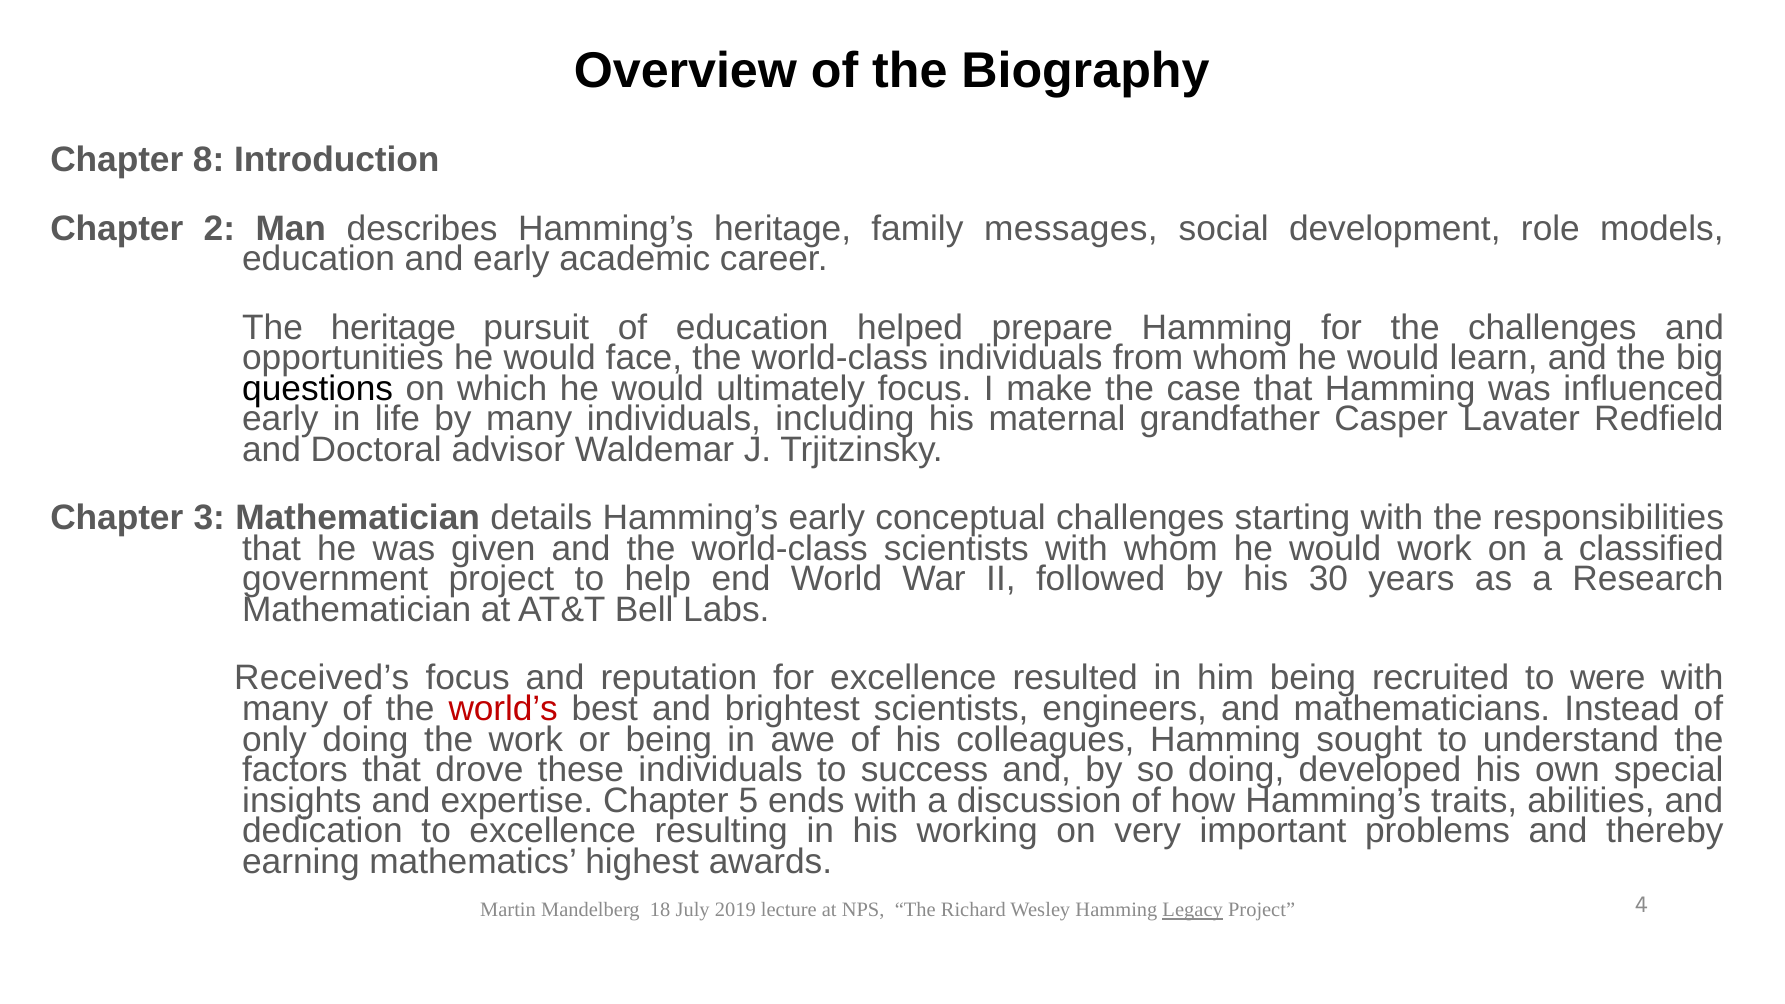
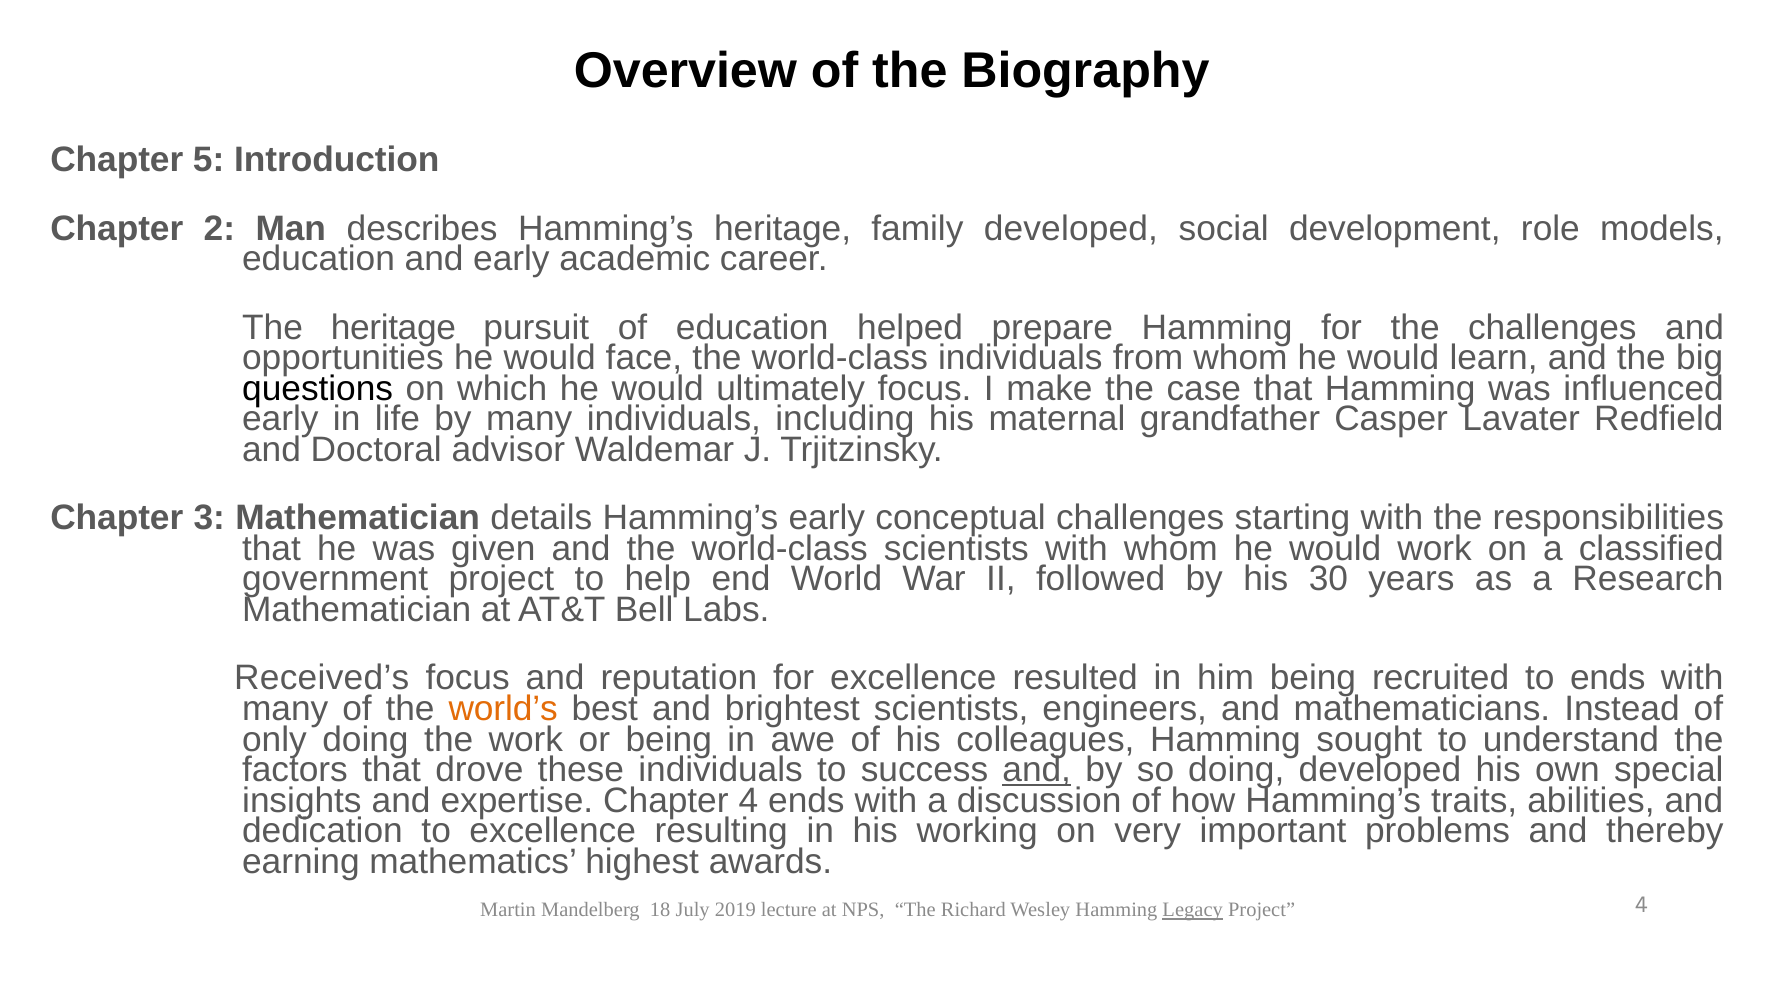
8: 8 -> 5
family messages: messages -> developed
to were: were -> ends
world’s colour: red -> orange
and at (1037, 770) underline: none -> present
Chapter 5: 5 -> 4
